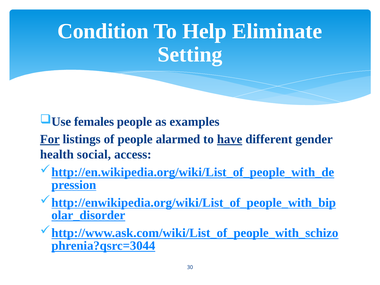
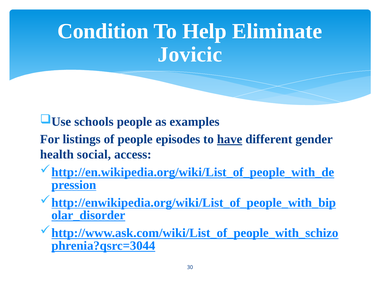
Setting: Setting -> Jovicic
females: females -> schools
For underline: present -> none
alarmed: alarmed -> episodes
